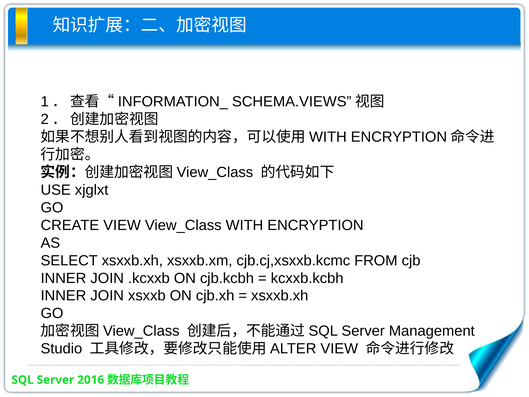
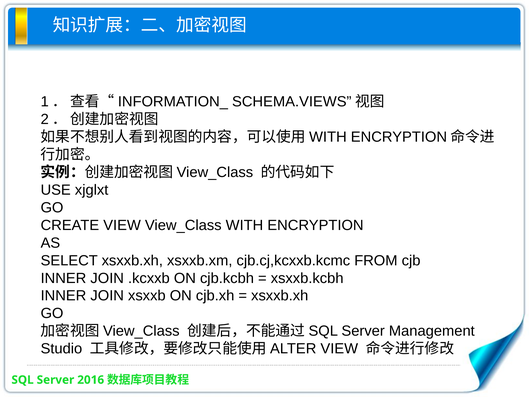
cjb.cj,xsxxb.kcmc: cjb.cj,xsxxb.kcmc -> cjb.cj,kcxxb.kcmc
kcxxb.kcbh: kcxxb.kcbh -> xsxxb.kcbh
